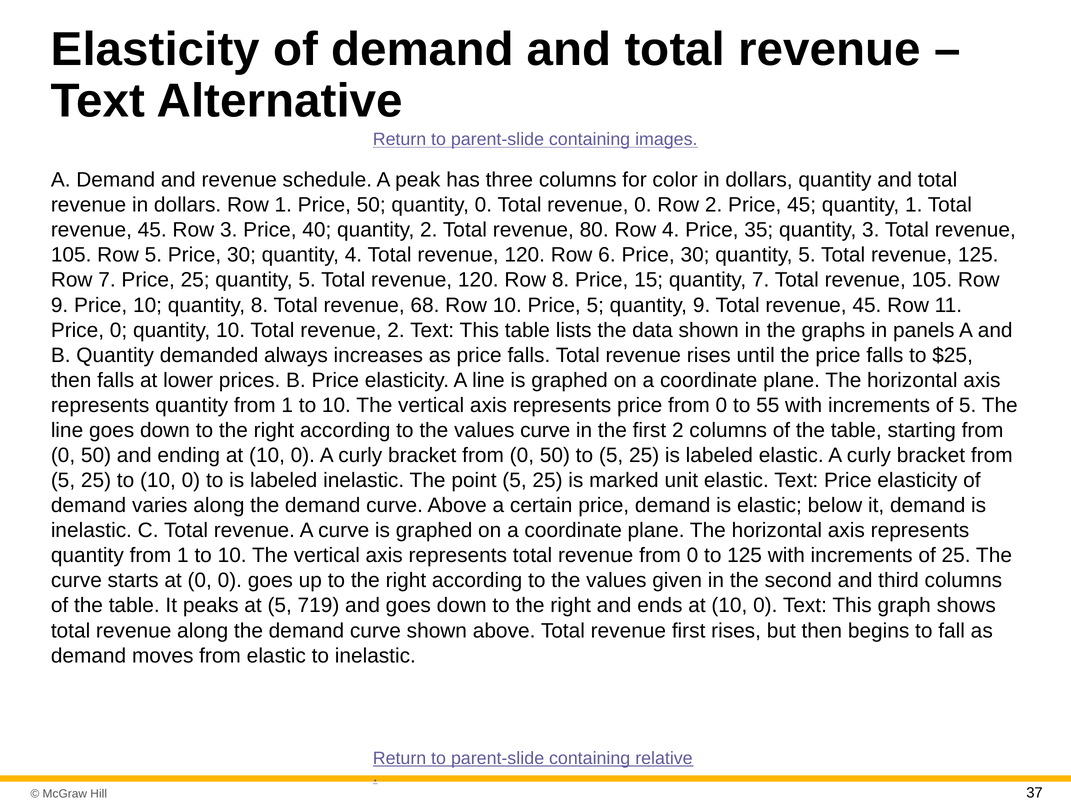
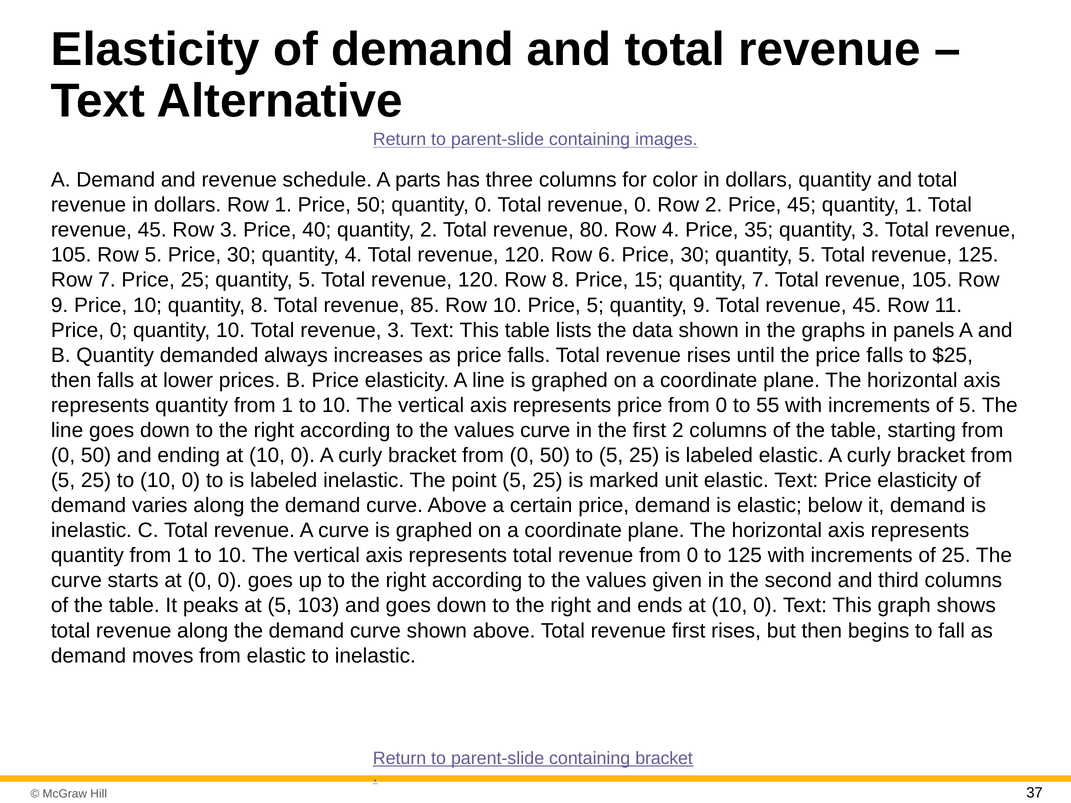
peak: peak -> parts
68: 68 -> 85
revenue 2: 2 -> 3
719: 719 -> 103
containing relative: relative -> bracket
